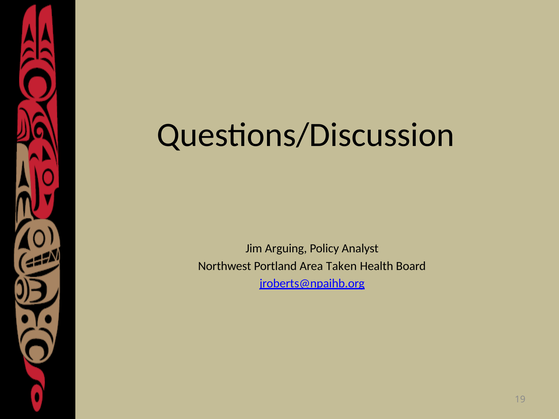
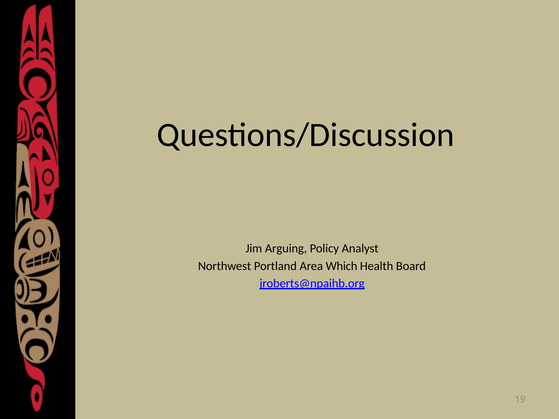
Taken: Taken -> Which
